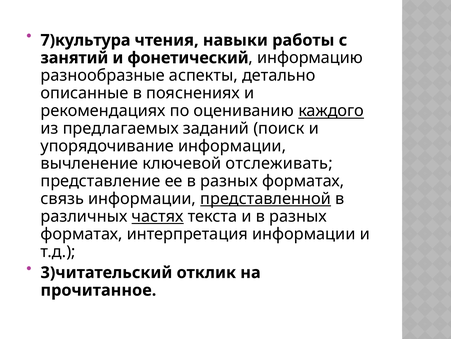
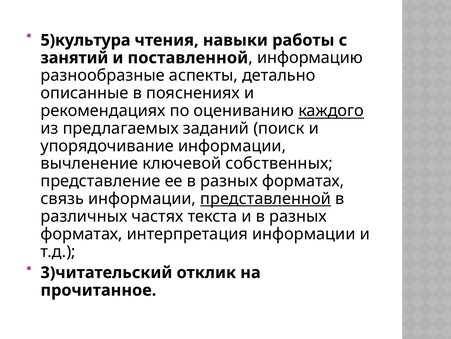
7)культура: 7)культура -> 5)культура
фонетический: фонетический -> поставленной
отслеживать: отслеживать -> собственных
частях underline: present -> none
